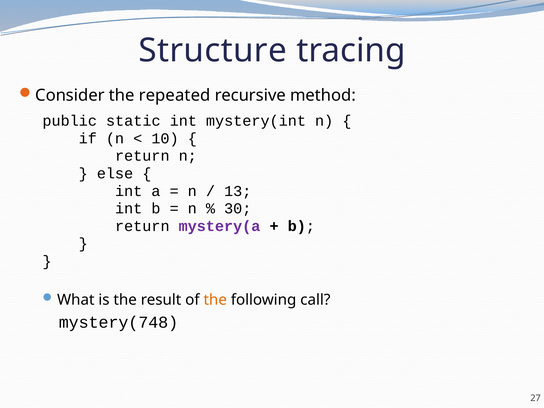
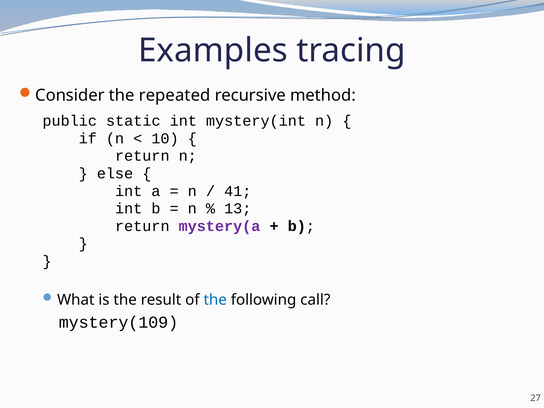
Structure: Structure -> Examples
13: 13 -> 41
30: 30 -> 13
the at (215, 300) colour: orange -> blue
mystery(748: mystery(748 -> mystery(109
